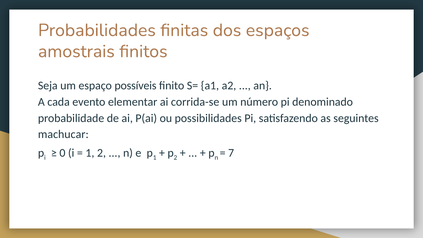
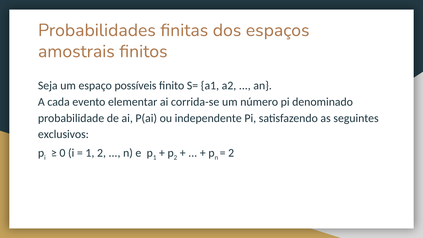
possibilidades: possibilidades -> independente
machucar: machucar -> exclusivos
7 at (231, 153): 7 -> 2
